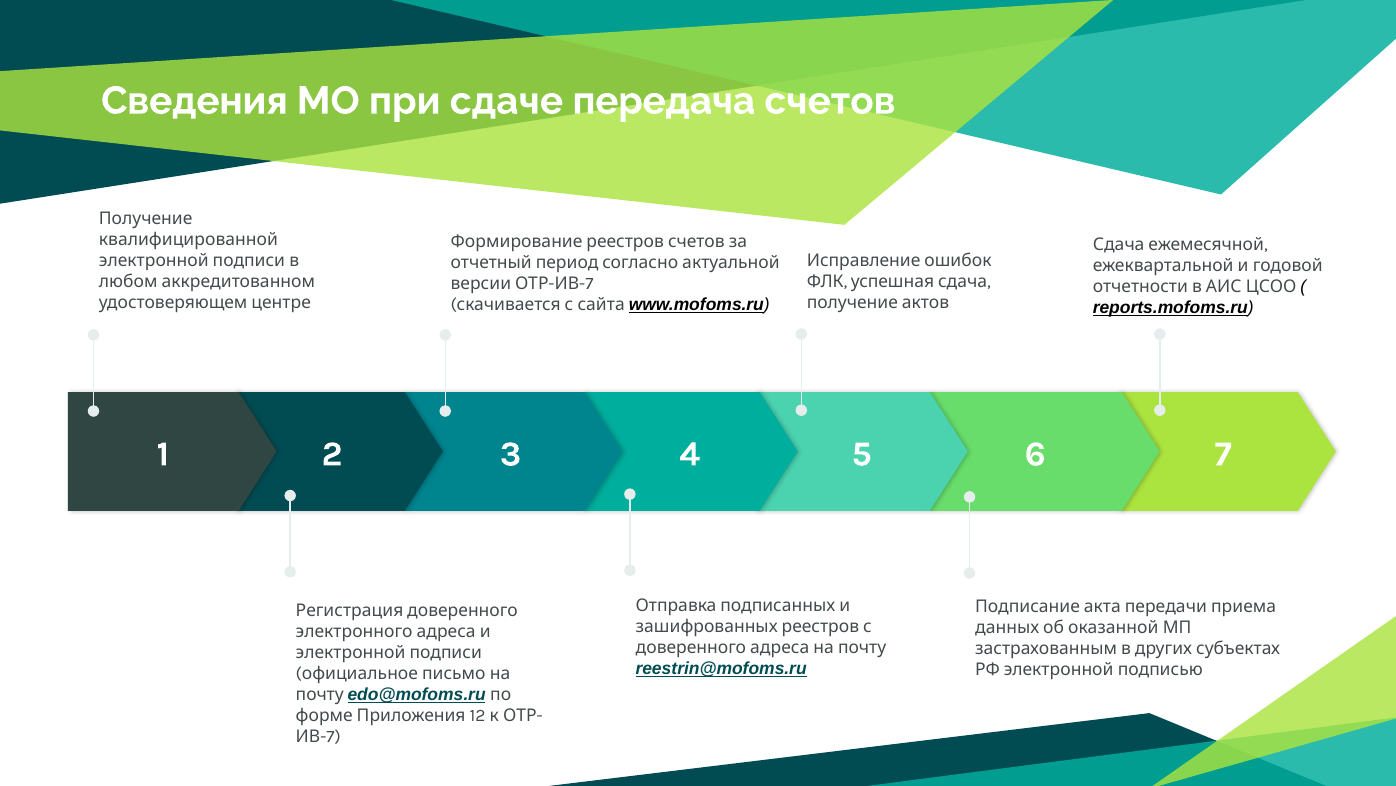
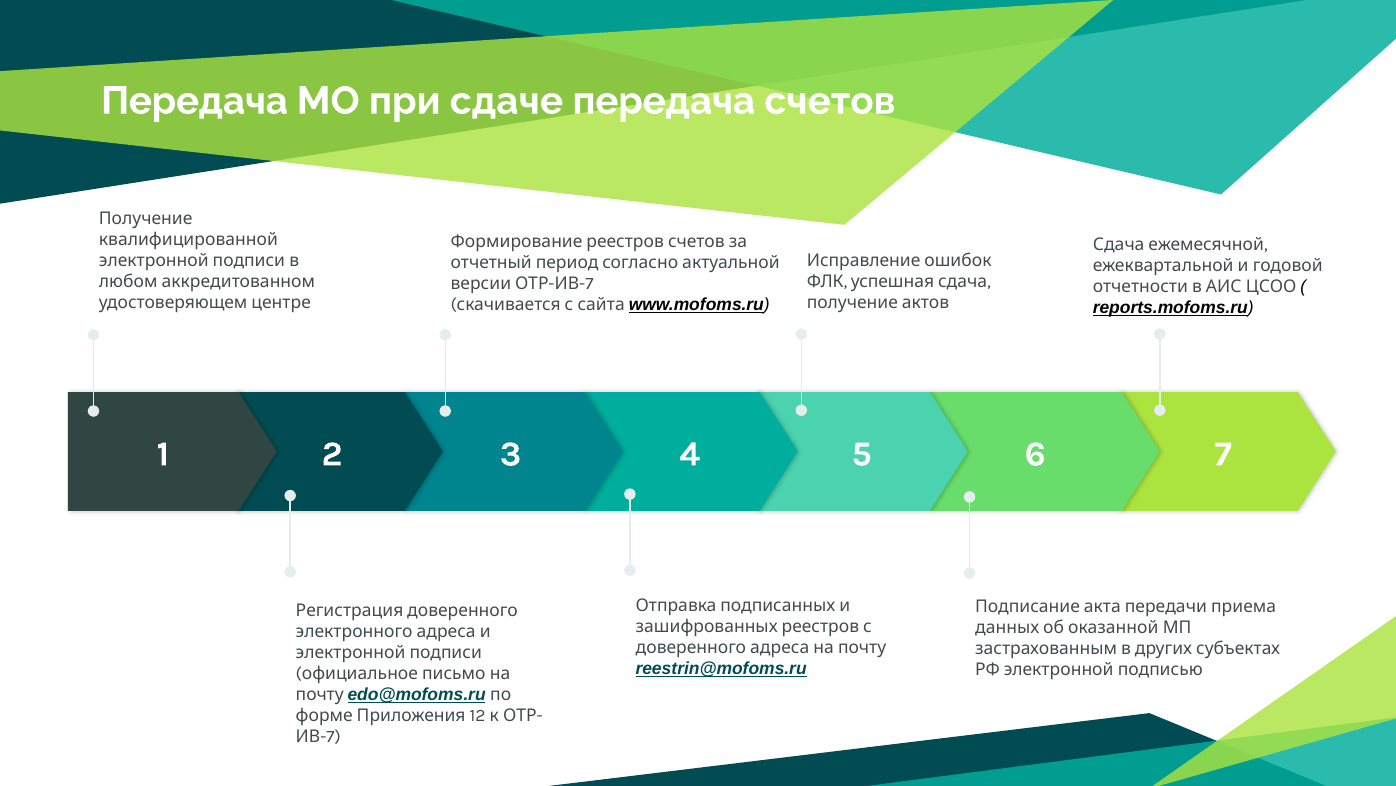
Сведения at (194, 101): Сведения -> Передача
